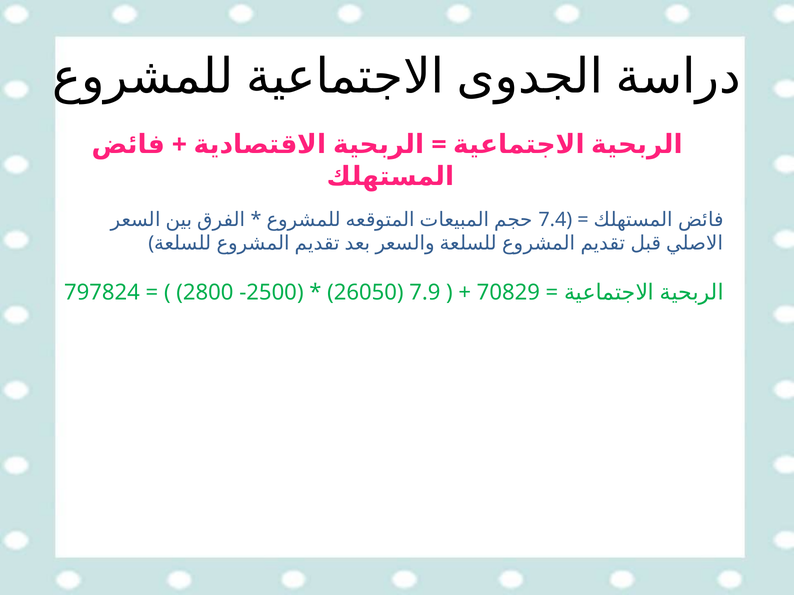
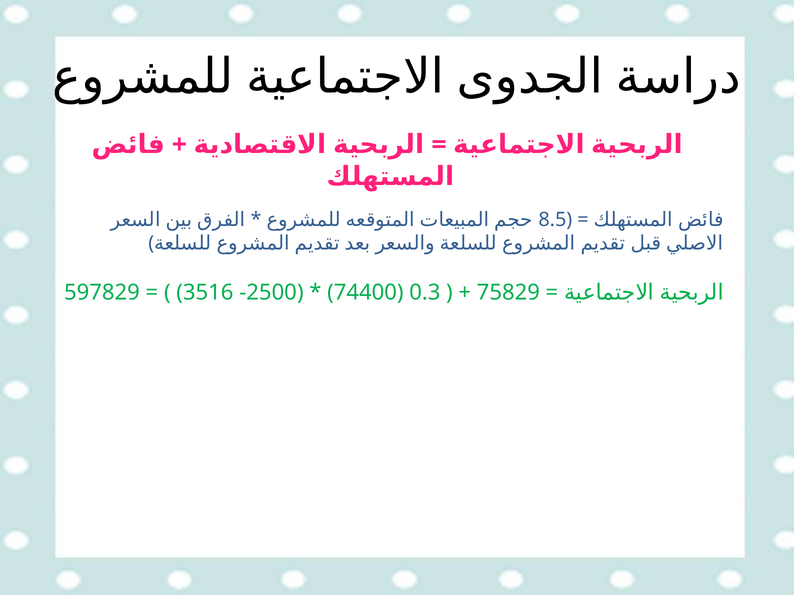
7.4: 7.4 -> 8.5
797824: 797824 -> 597829
2800: 2800 -> 3516
26050: 26050 -> 74400
7.9: 7.9 -> 0.3
70829: 70829 -> 75829
